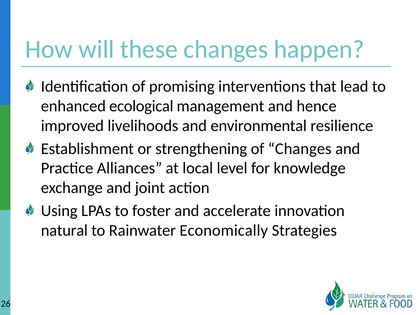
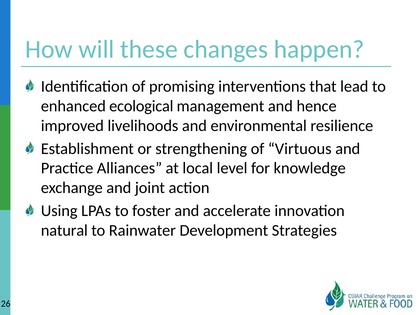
of Changes: Changes -> Virtuous
Economically: Economically -> Development
